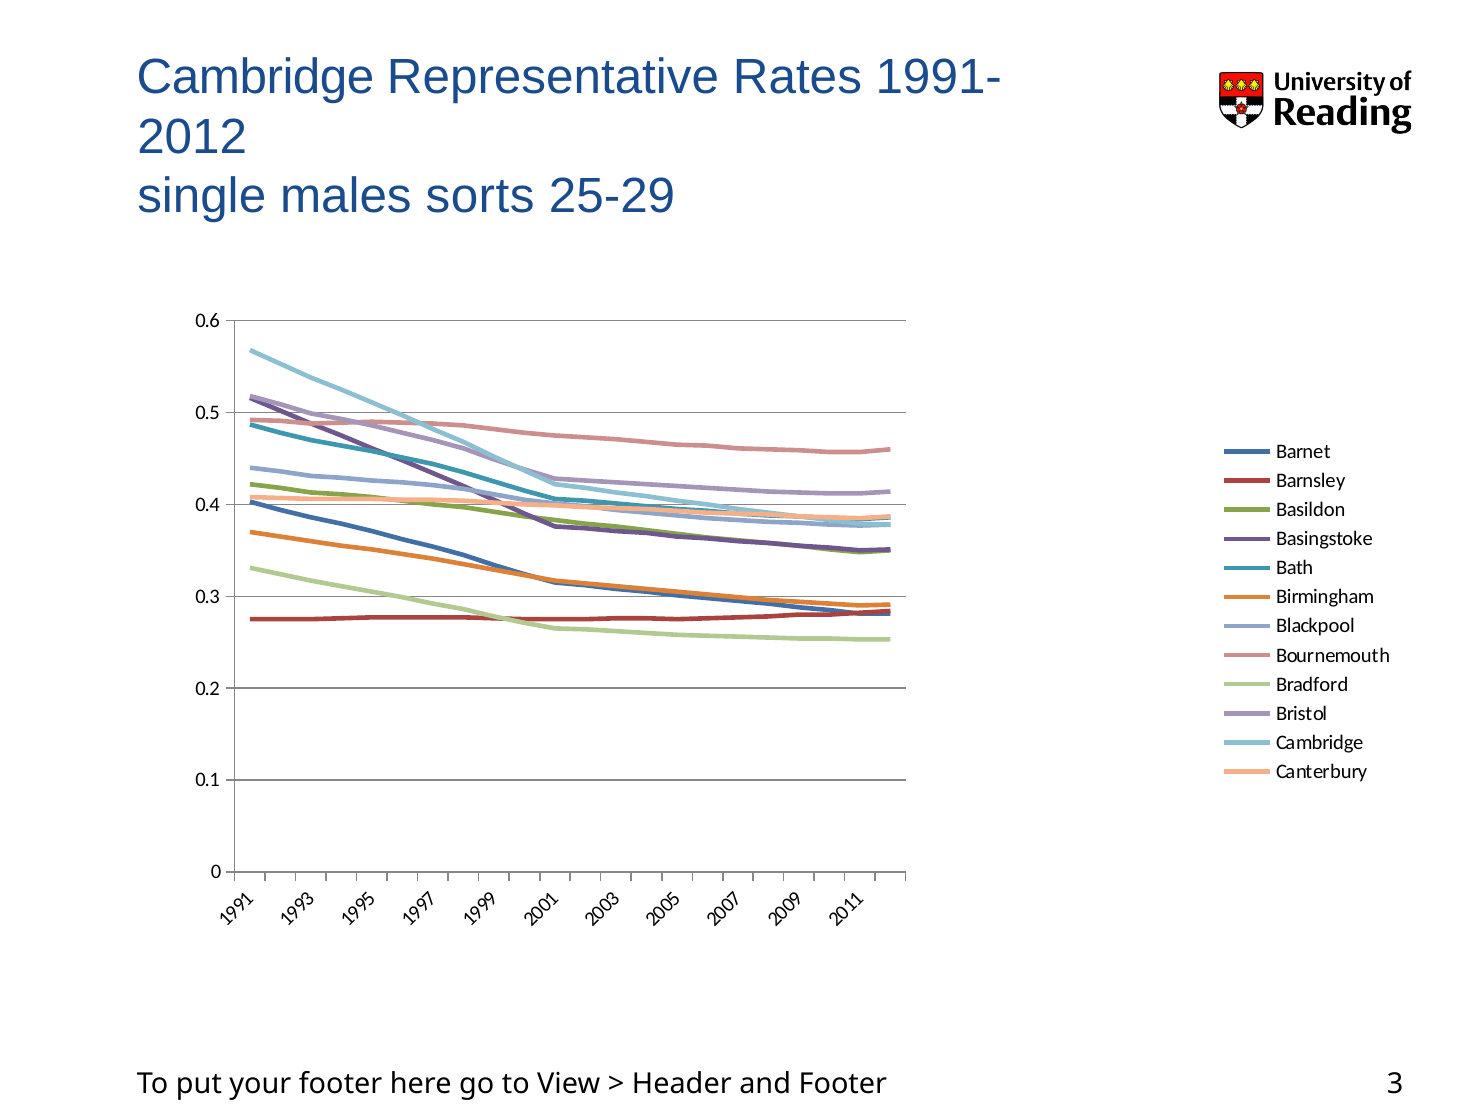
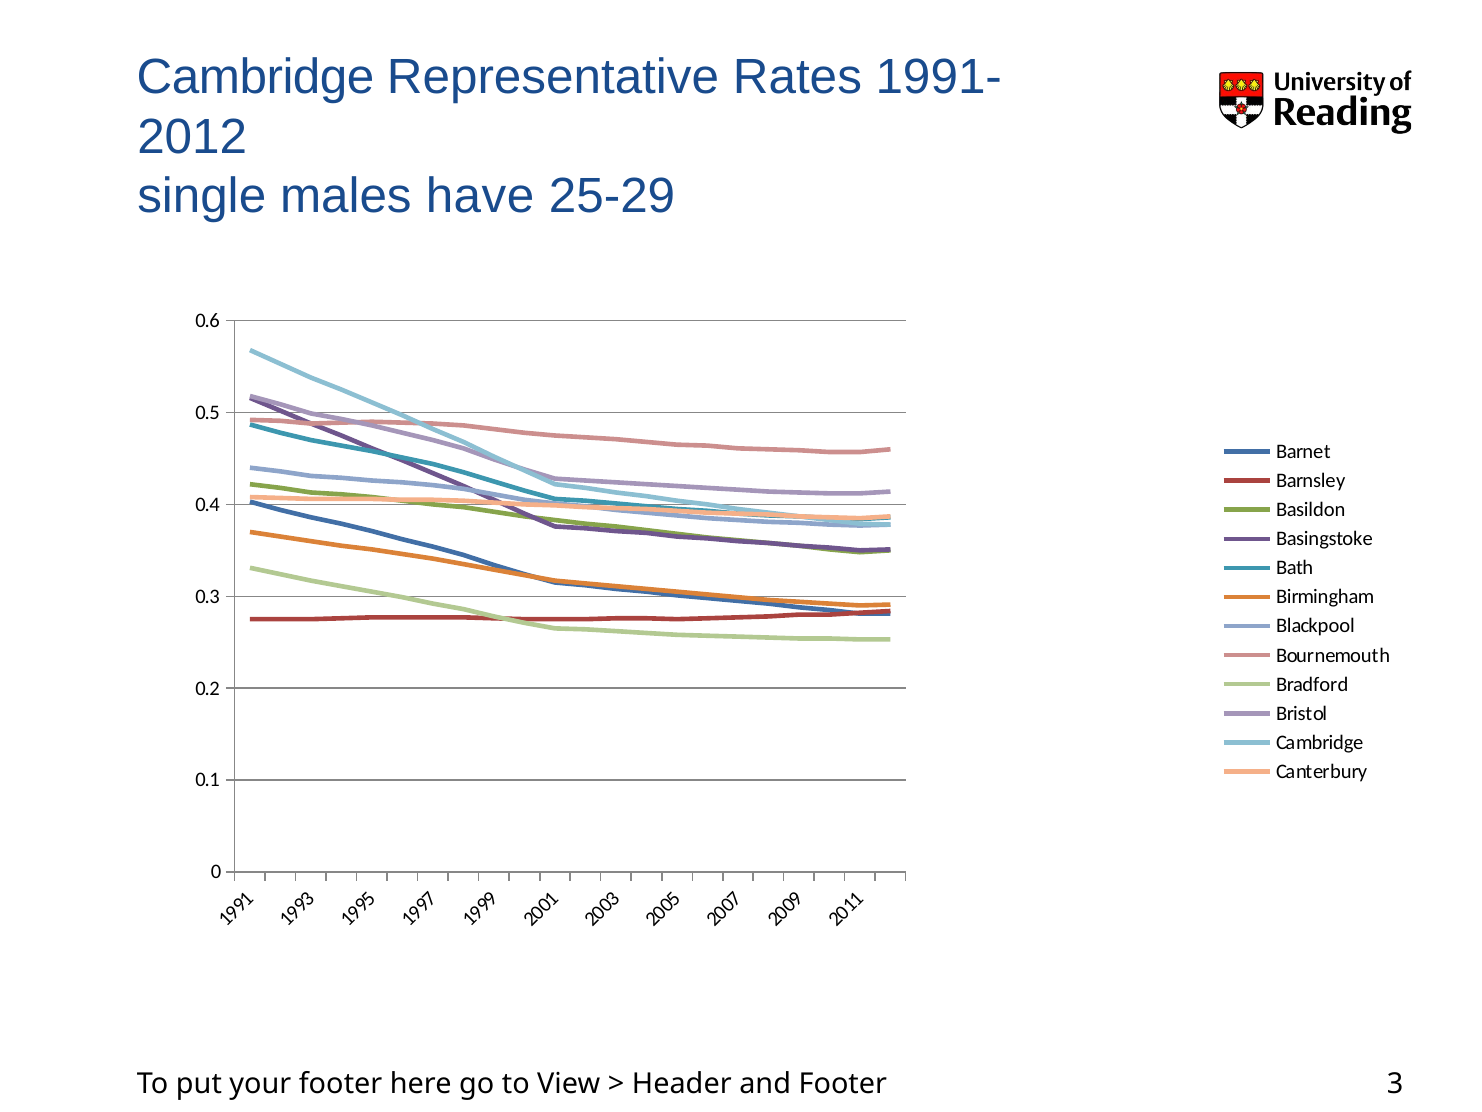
sorts: sorts -> have
